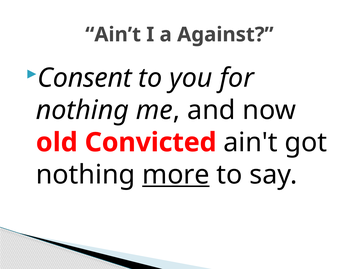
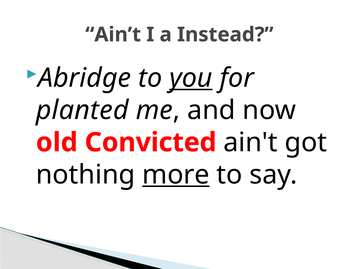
Against: Against -> Instead
Consent: Consent -> Abridge
you underline: none -> present
nothing at (82, 110): nothing -> planted
